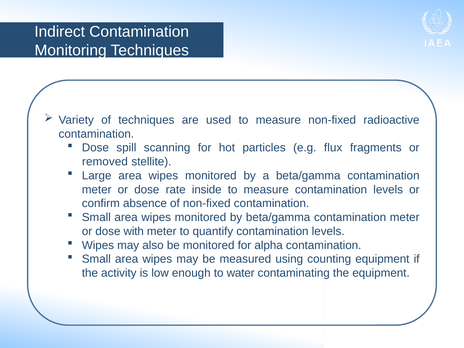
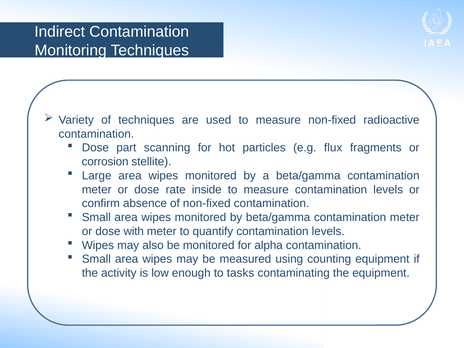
spill: spill -> part
removed: removed -> corrosion
water: water -> tasks
